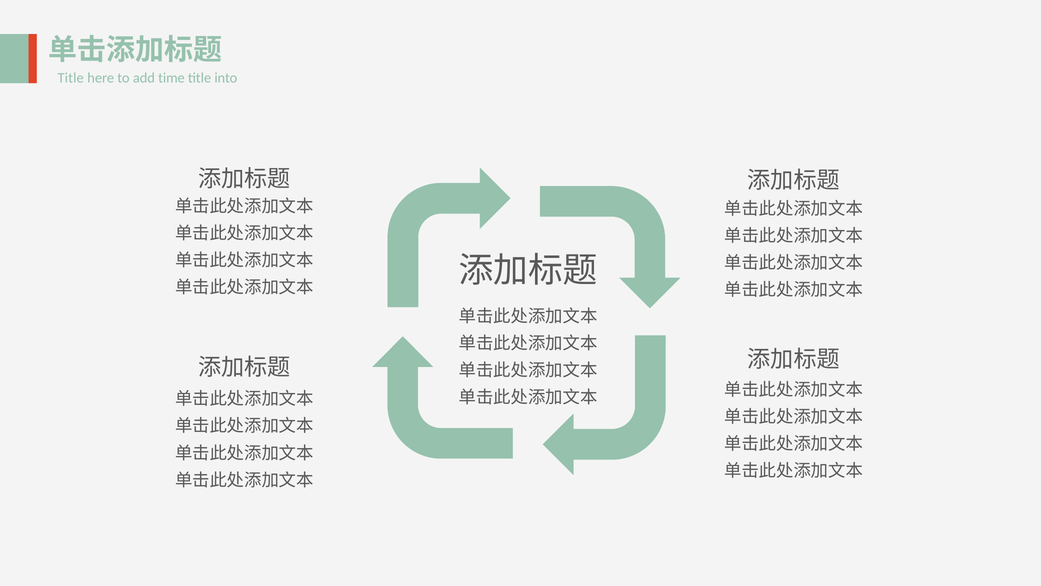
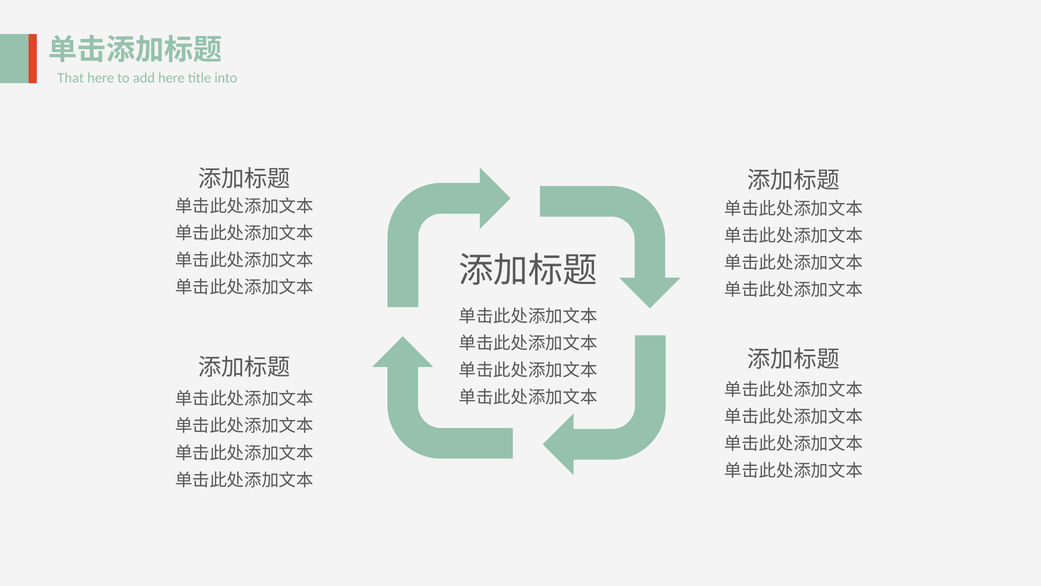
Title at (71, 78): Title -> That
add time: time -> here
